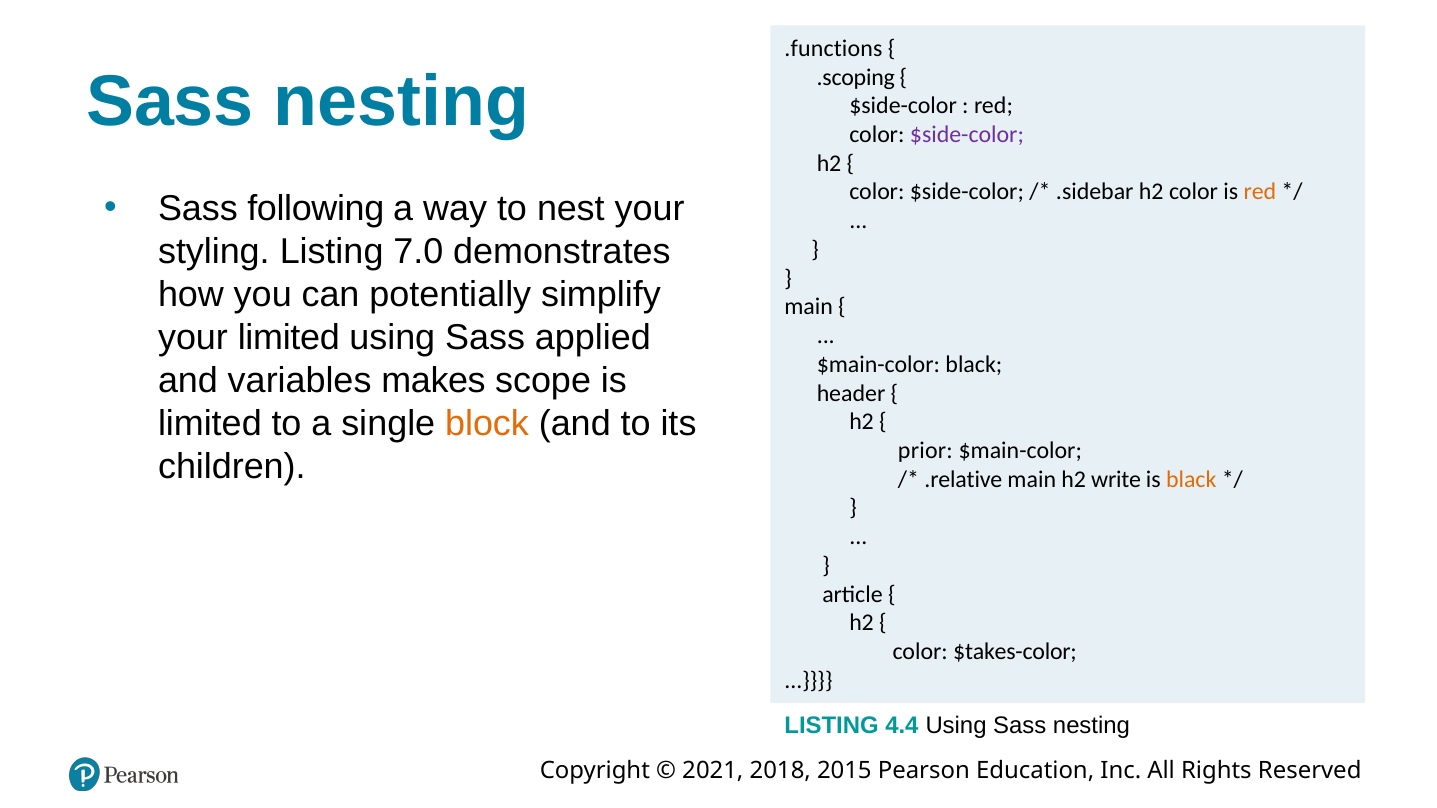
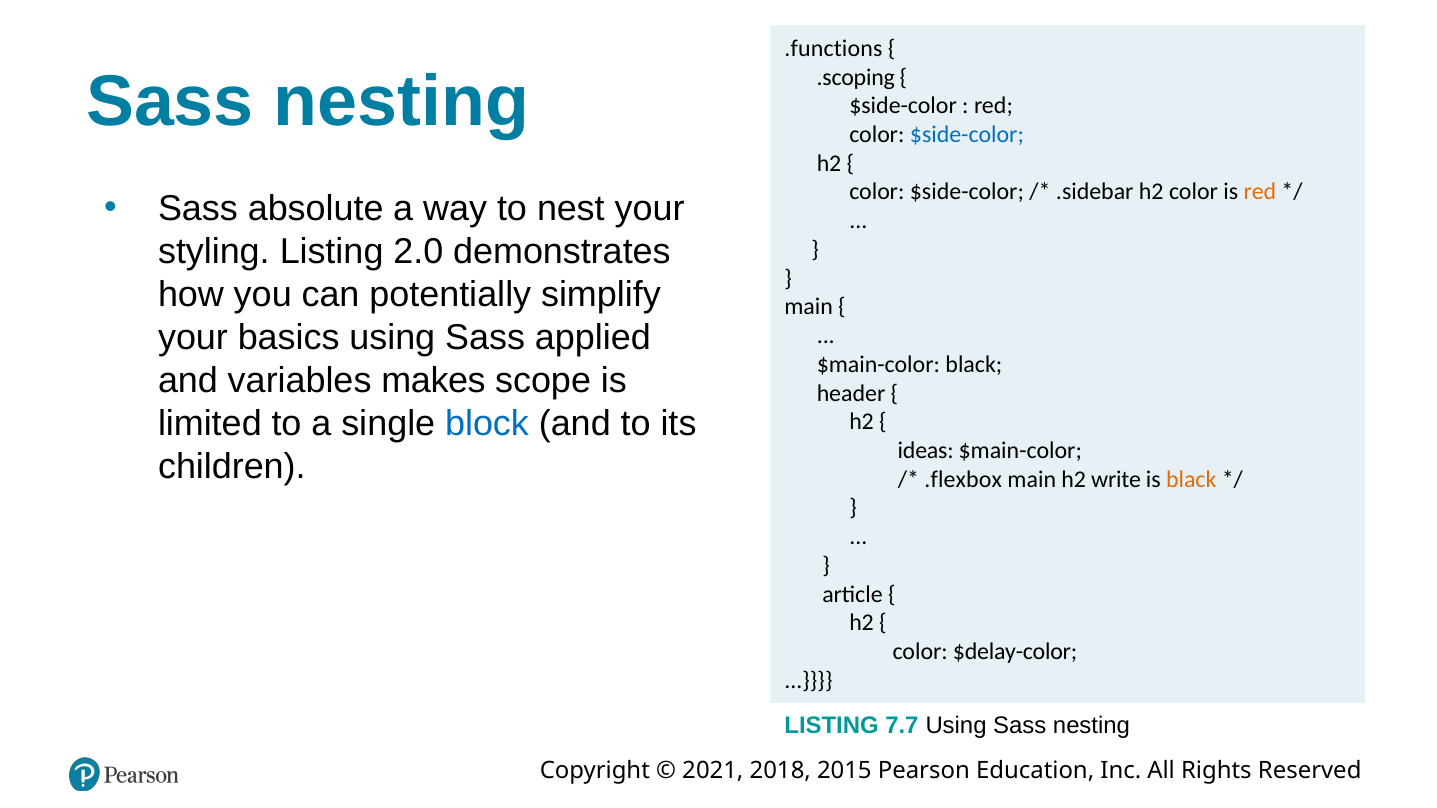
$side-color at (967, 135) colour: purple -> blue
following: following -> absolute
7.0: 7.0 -> 2.0
your limited: limited -> basics
block colour: orange -> blue
prior: prior -> ideas
.relative: .relative -> .flexbox
$takes-color: $takes-color -> $delay-color
4.4: 4.4 -> 7.7
